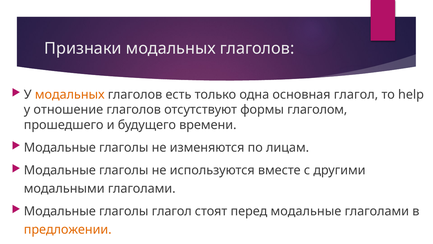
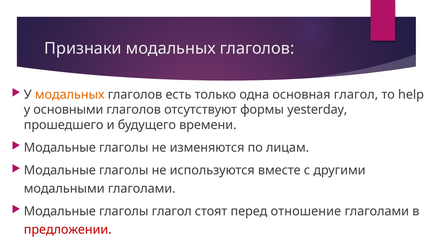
отношение: отношение -> основными
глаголом: глаголом -> yesterday
перед модальные: модальные -> отношение
предложении colour: orange -> red
